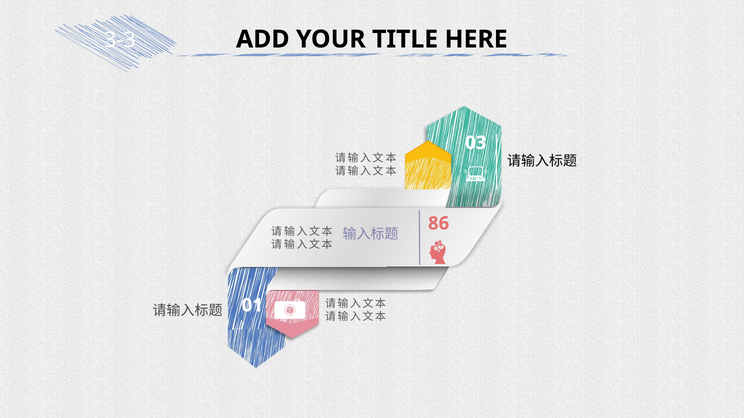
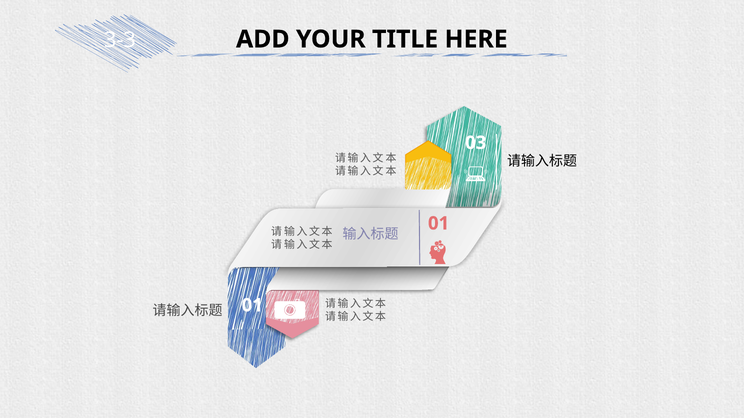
86 at (439, 224): 86 -> 01
